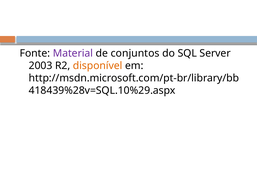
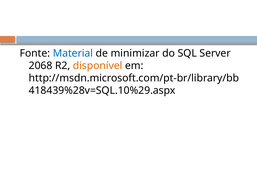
Material colour: purple -> blue
conjuntos: conjuntos -> minimizar
2003: 2003 -> 2068
